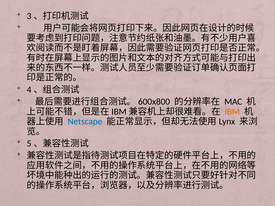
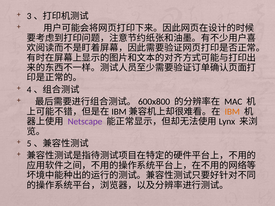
Netscape colour: blue -> purple
